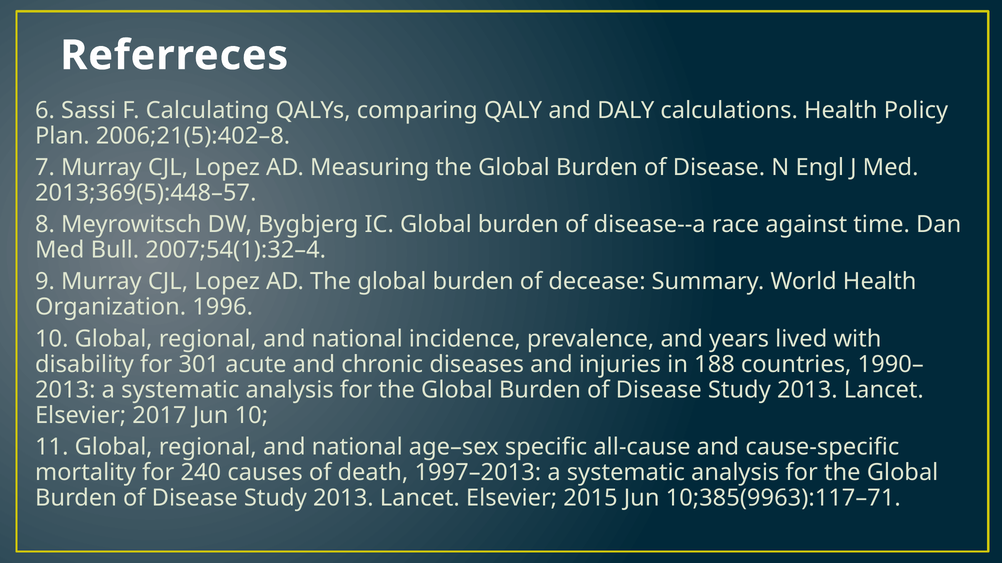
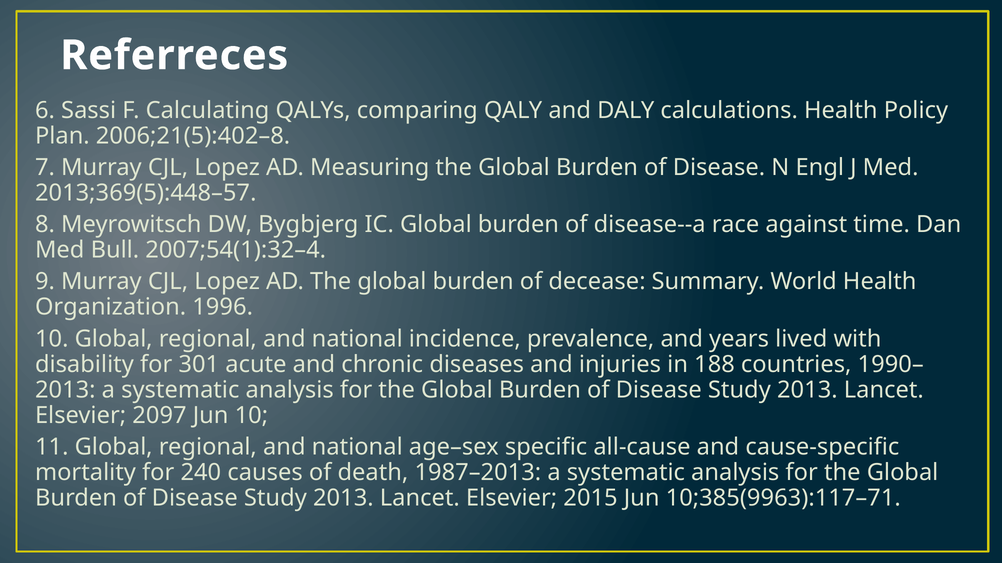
2017: 2017 -> 2097
1997–2013: 1997–2013 -> 1987–2013
